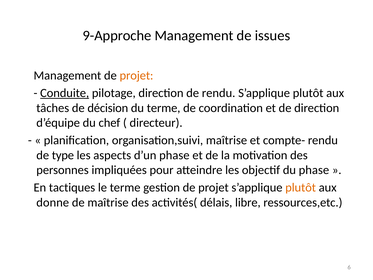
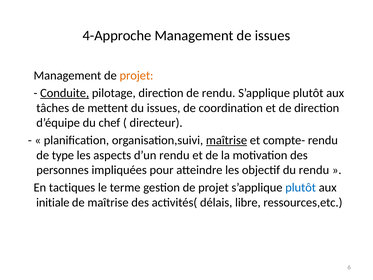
9-Approche: 9-Approche -> 4-Approche
décision: décision -> mettent
du terme: terme -> issues
maîtrise at (227, 140) underline: none -> present
d’un phase: phase -> rendu
du phase: phase -> rendu
plutôt at (301, 187) colour: orange -> blue
donne: donne -> initiale
